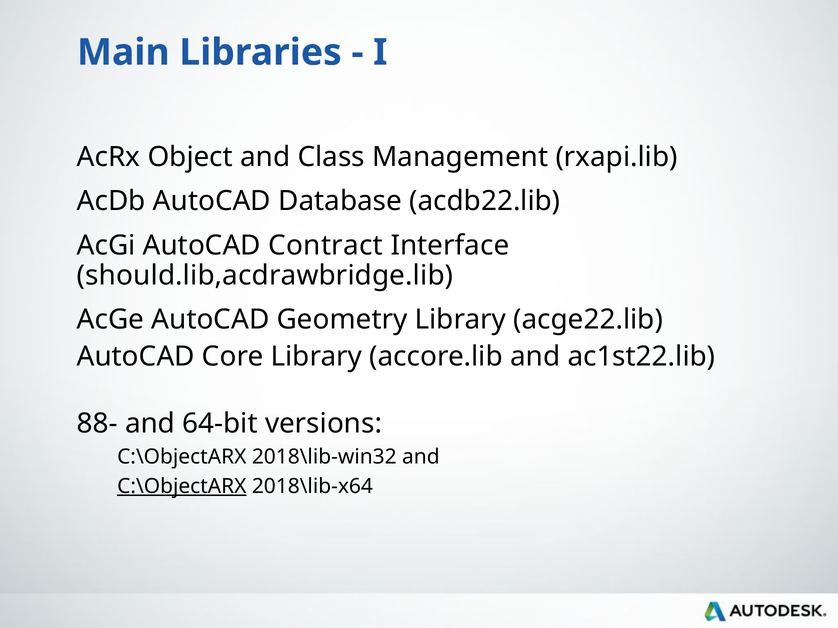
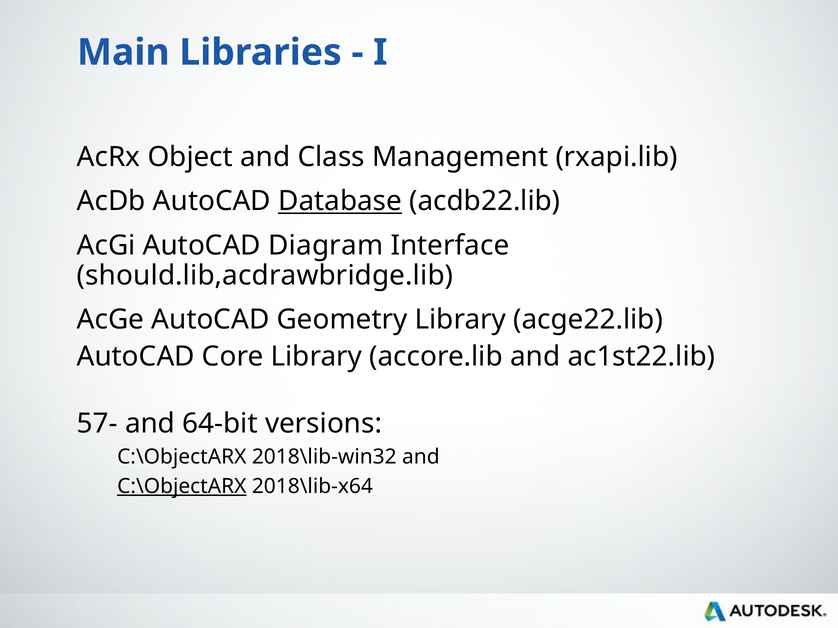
Database underline: none -> present
Contract: Contract -> Diagram
88-: 88- -> 57-
